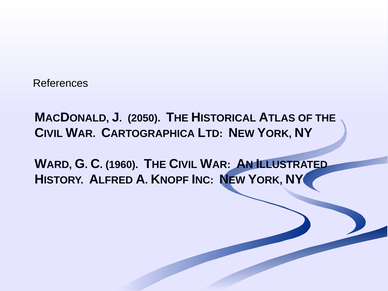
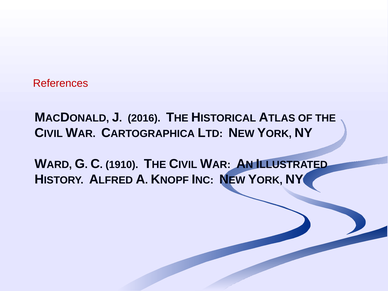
References colour: black -> red
2050: 2050 -> 2016
1960: 1960 -> 1910
